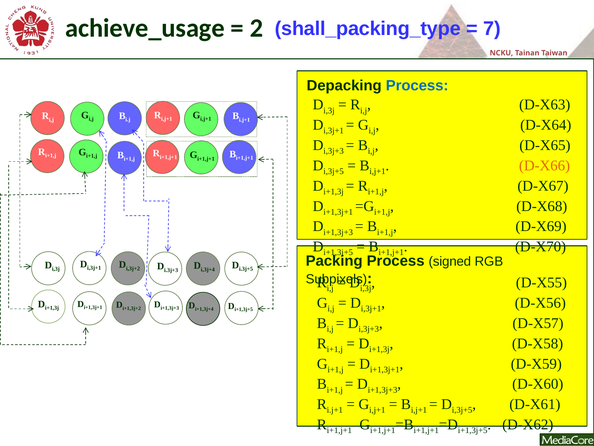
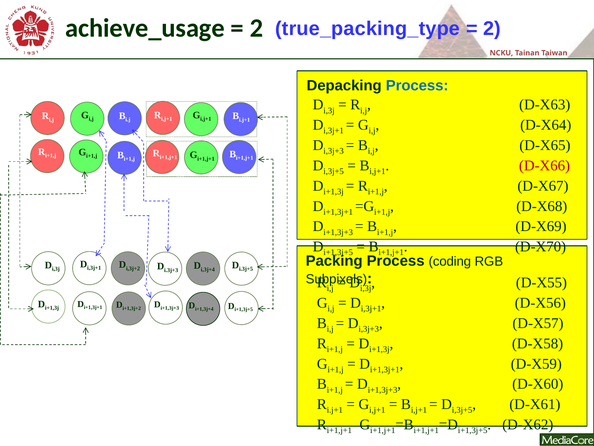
shall_packing_type: shall_packing_type -> true_packing_type
7 at (492, 28): 7 -> 2
D-X66 colour: orange -> red
signed: signed -> coding
